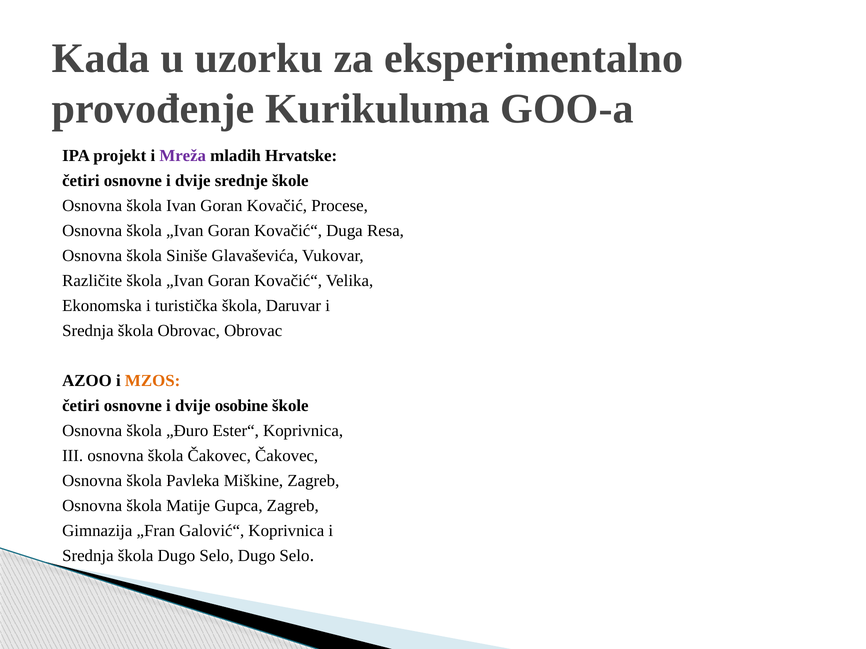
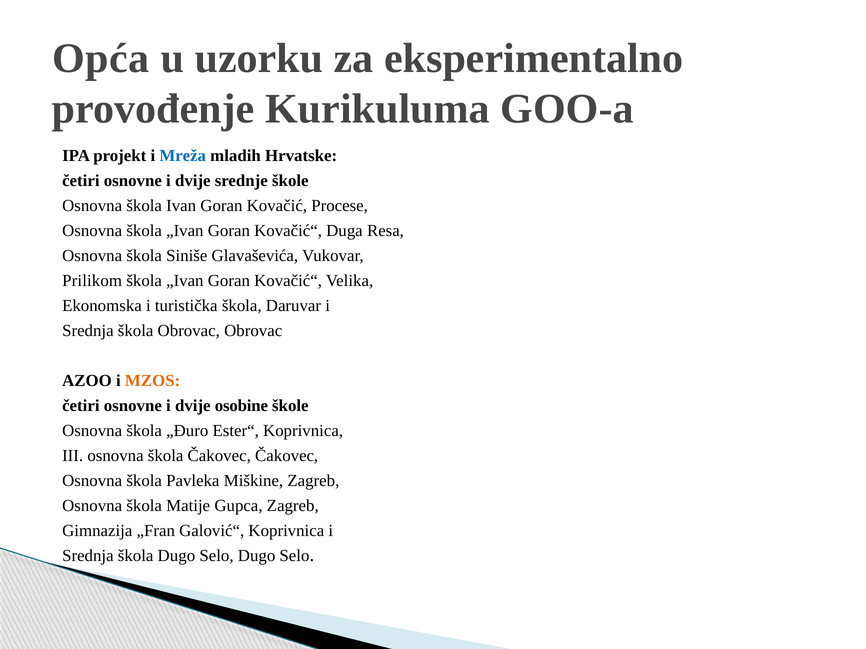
Kada: Kada -> Opća
Mreža colour: purple -> blue
Različite: Različite -> Prilikom
